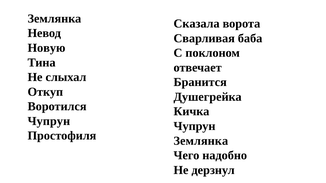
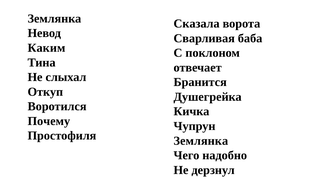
Новую: Новую -> Каким
Чупрун at (49, 121): Чупрун -> Почему
